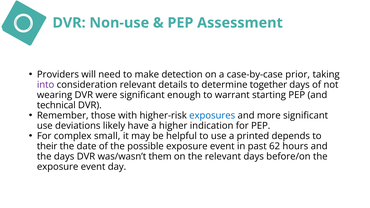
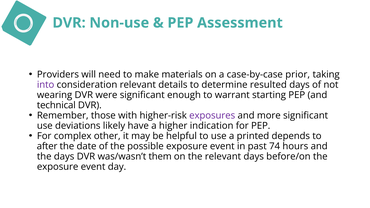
detection: detection -> materials
together: together -> resulted
exposures colour: blue -> purple
small: small -> other
their: their -> after
62: 62 -> 74
